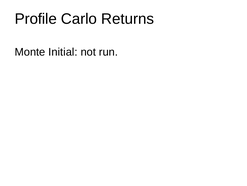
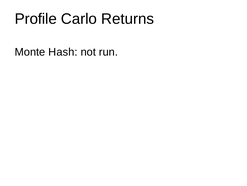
Initial: Initial -> Hash
